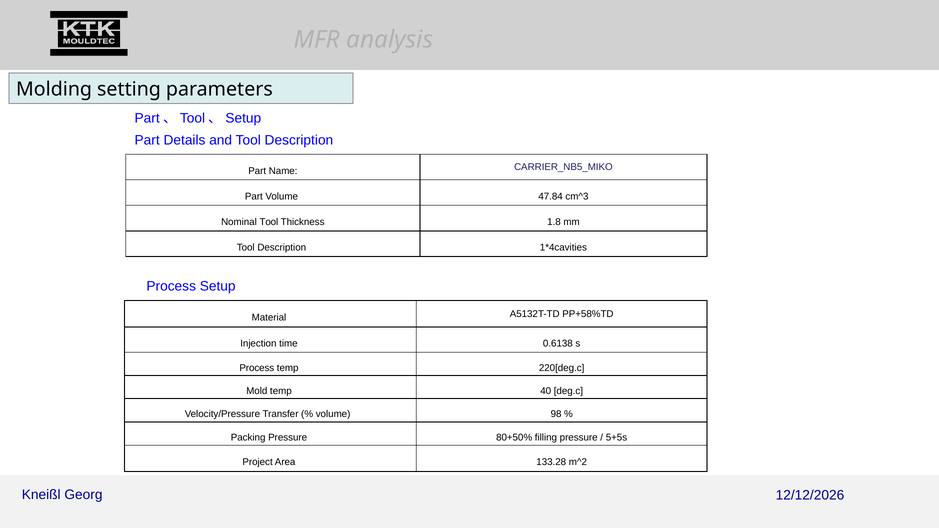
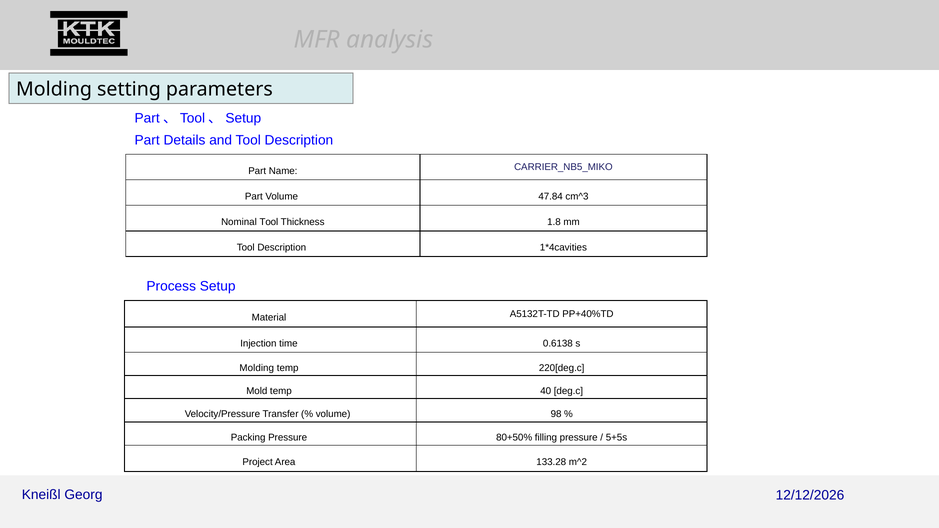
PP+58%TD: PP+58%TD -> PP+40%TD
Process at (257, 368): Process -> Molding
